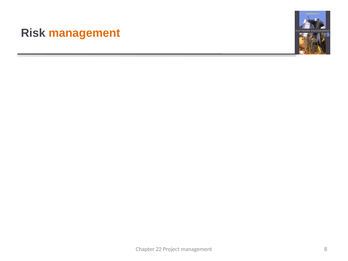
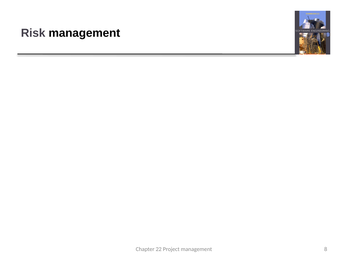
management at (84, 33) colour: orange -> black
